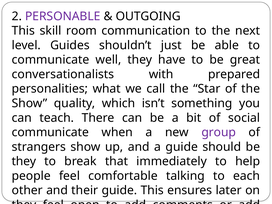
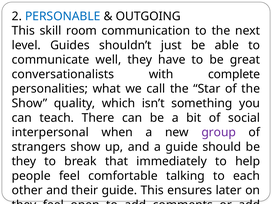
PERSONABLE colour: purple -> blue
prepared: prepared -> complete
communicate at (50, 132): communicate -> interpersonal
